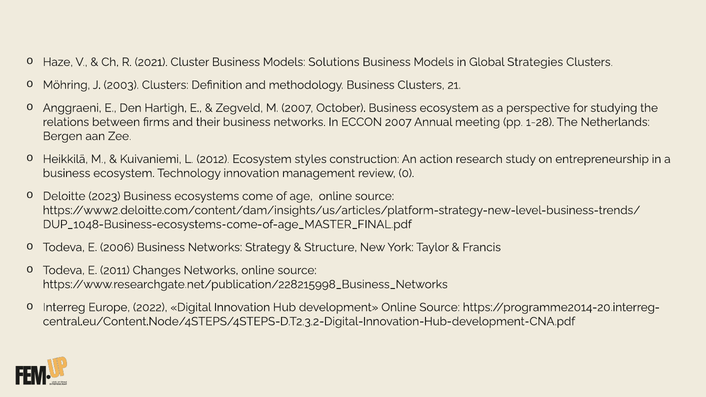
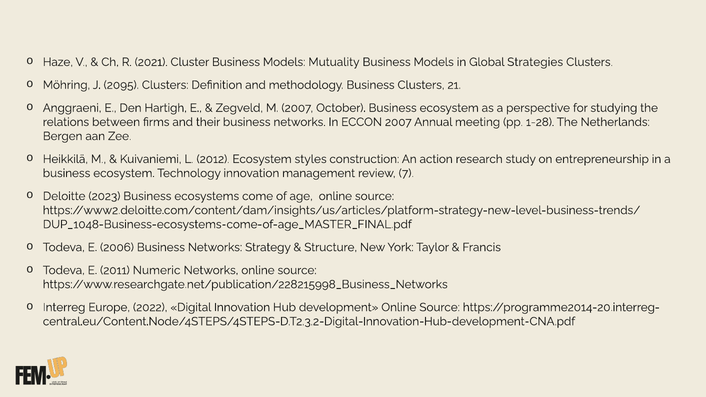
Solutions: Solutions -> Mutuality
2003: 2003 -> 2095
0: 0 -> 7
Changes: Changes -> Numeric
